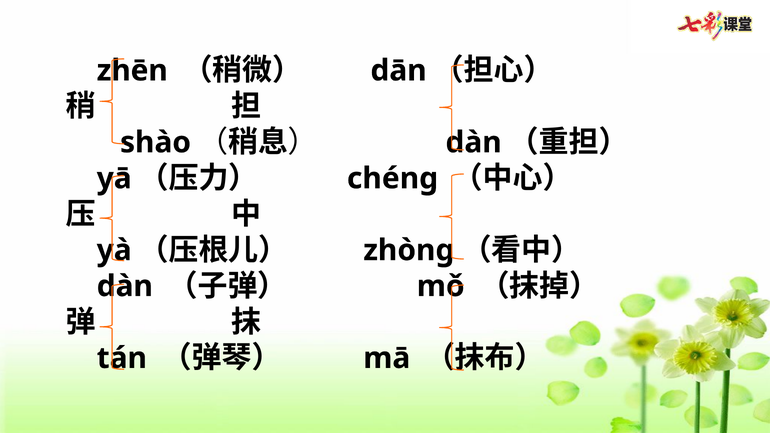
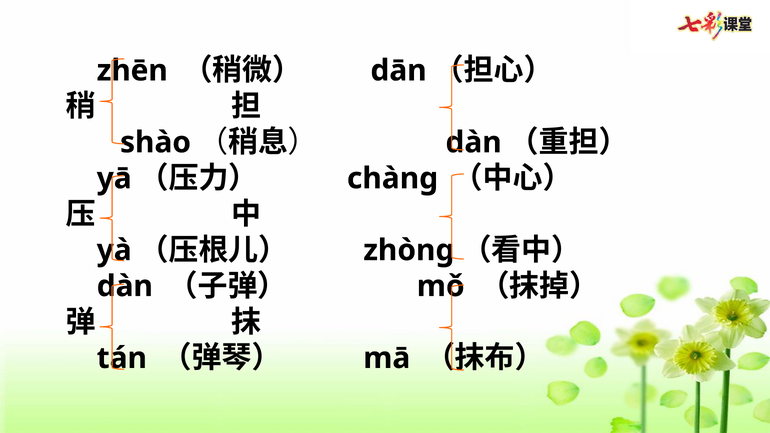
chéng: chéng -> chàng
